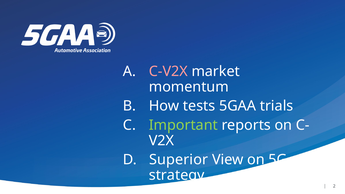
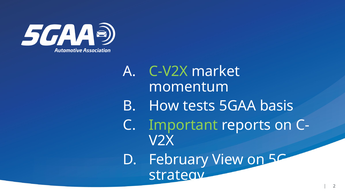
C-V2X colour: pink -> light green
trials: trials -> basis
Superior: Superior -> February
